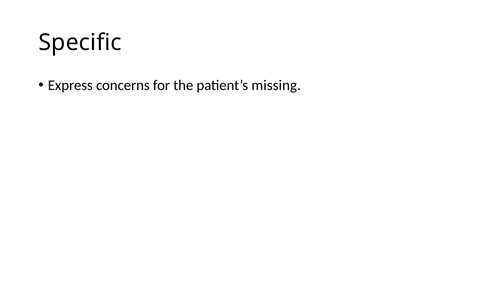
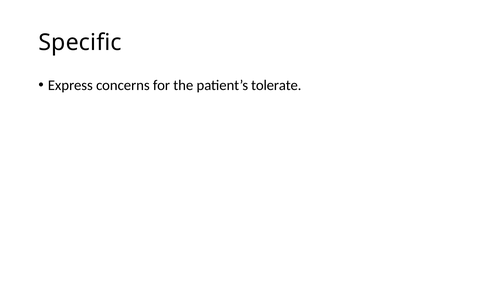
missing: missing -> tolerate
